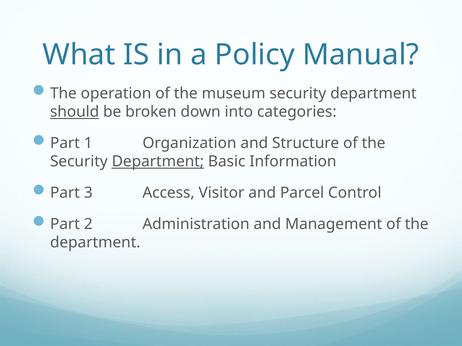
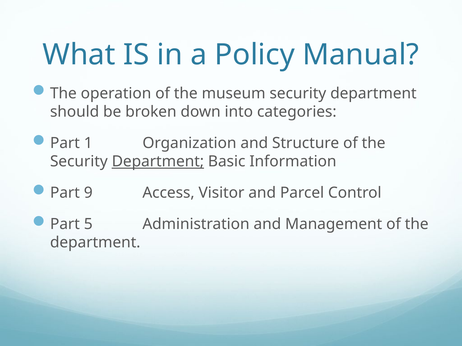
should underline: present -> none
3: 3 -> 9
2: 2 -> 5
